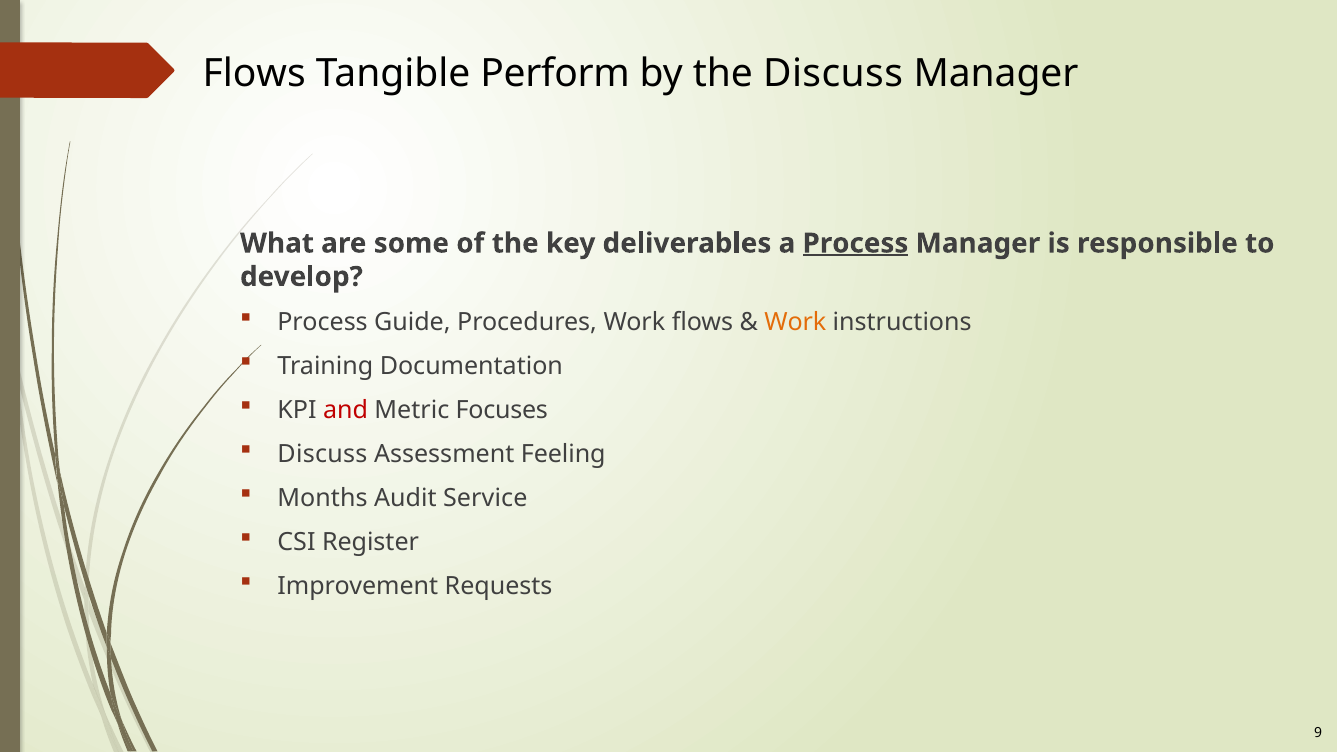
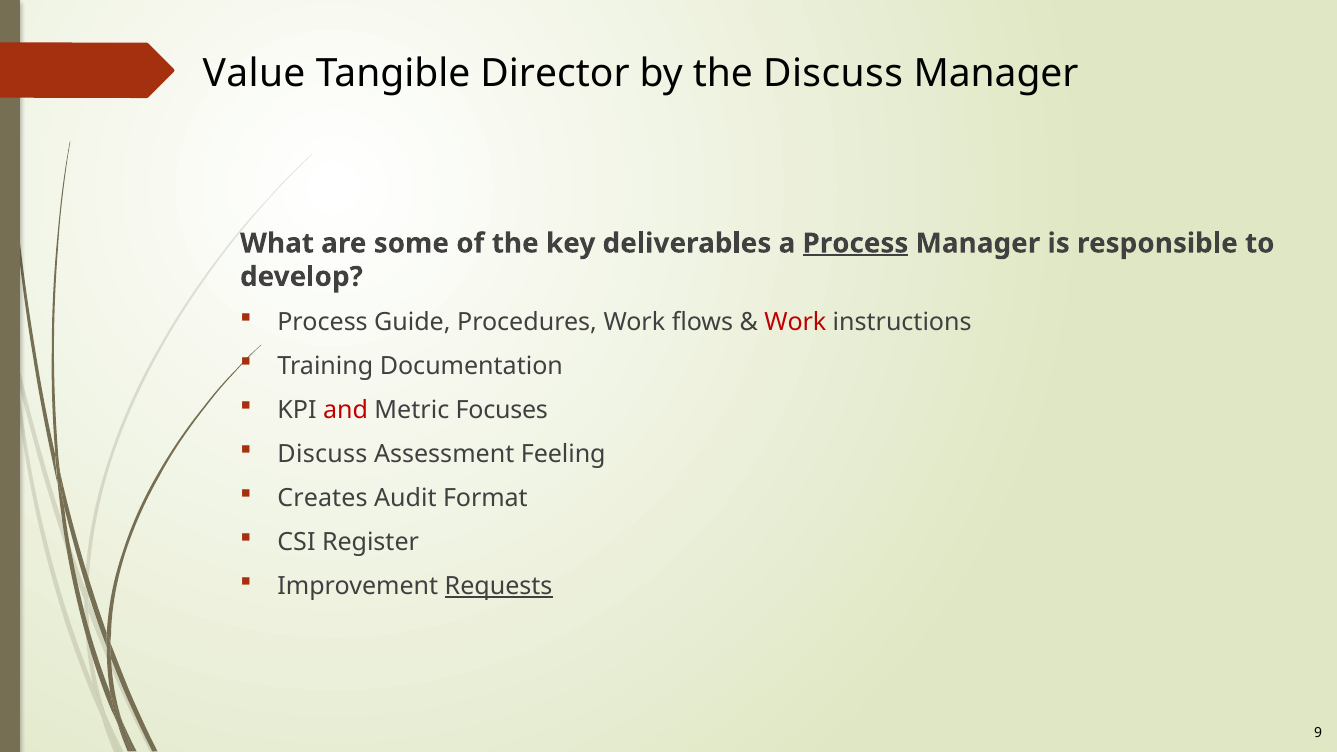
Flows at (254, 74): Flows -> Value
Perform: Perform -> Director
Work at (795, 322) colour: orange -> red
Months: Months -> Creates
Service: Service -> Format
Requests underline: none -> present
